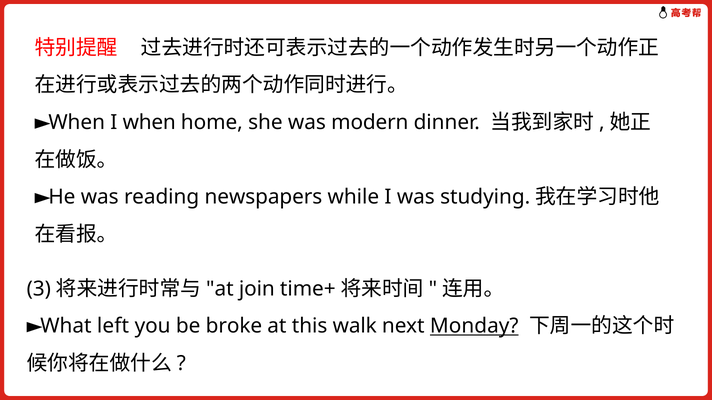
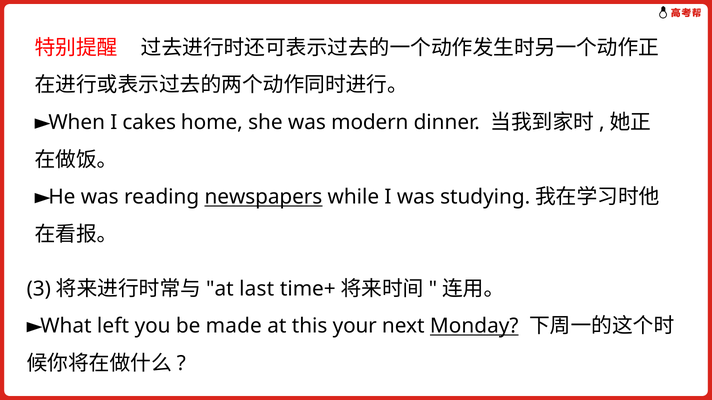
I when: when -> cakes
newspapers underline: none -> present
join: join -> last
broke: broke -> made
walk: walk -> your
